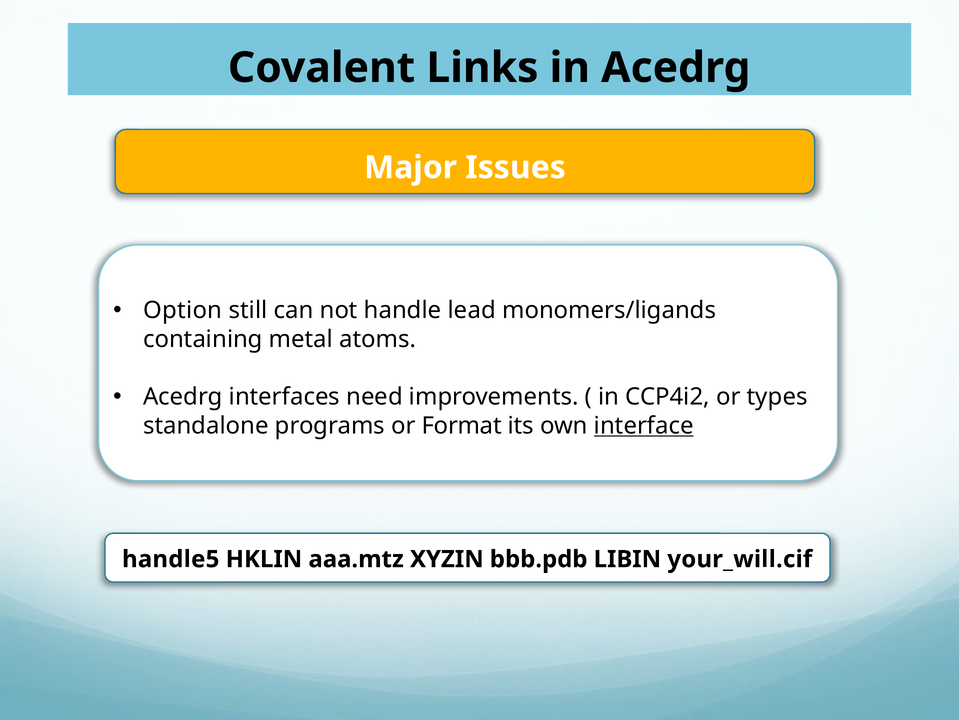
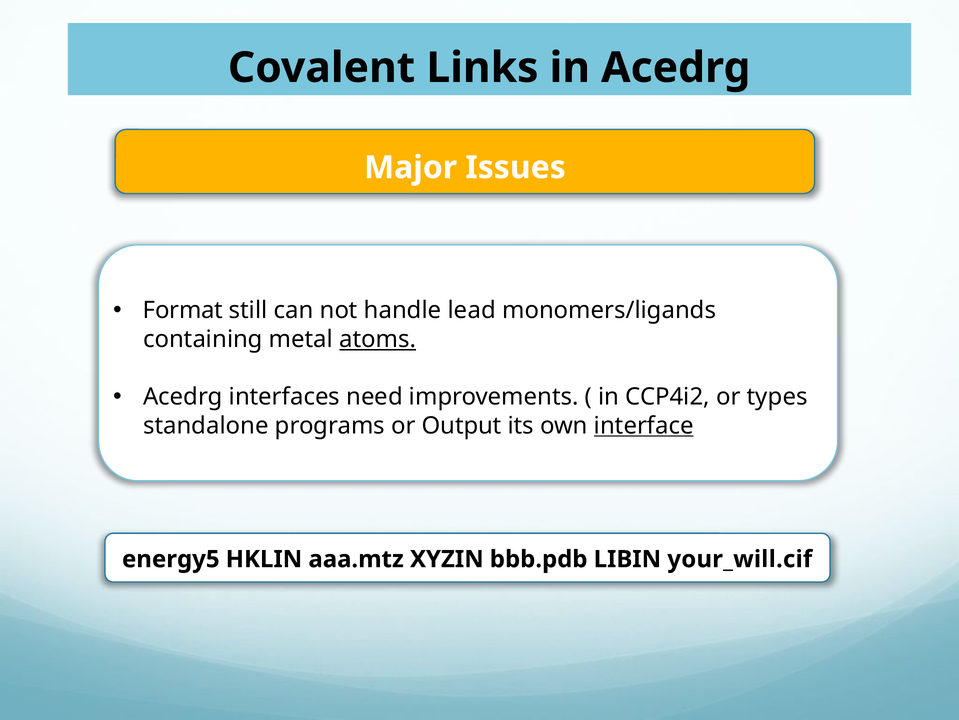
Option: Option -> Format
atoms underline: none -> present
Format: Format -> Output
handle5: handle5 -> energy5
